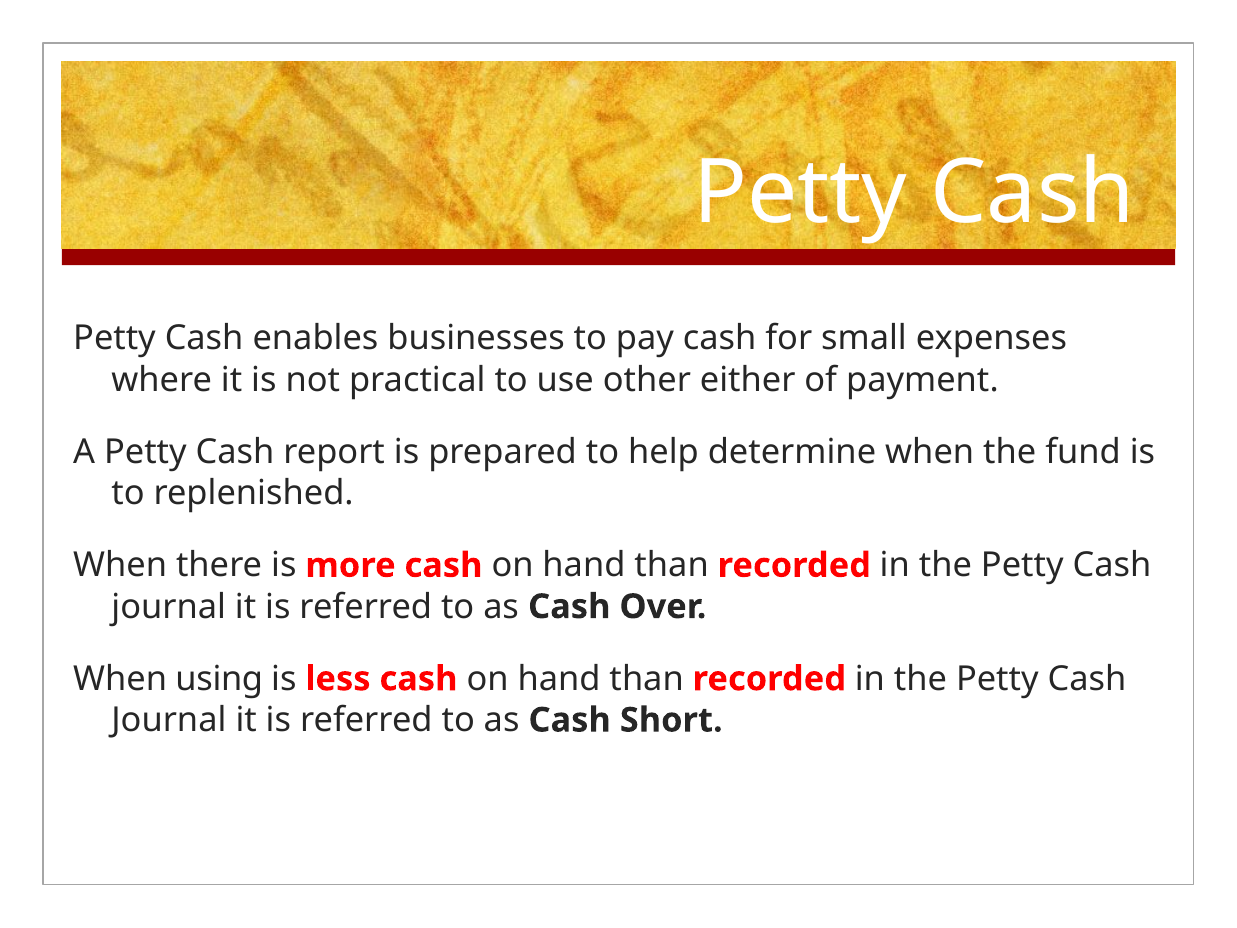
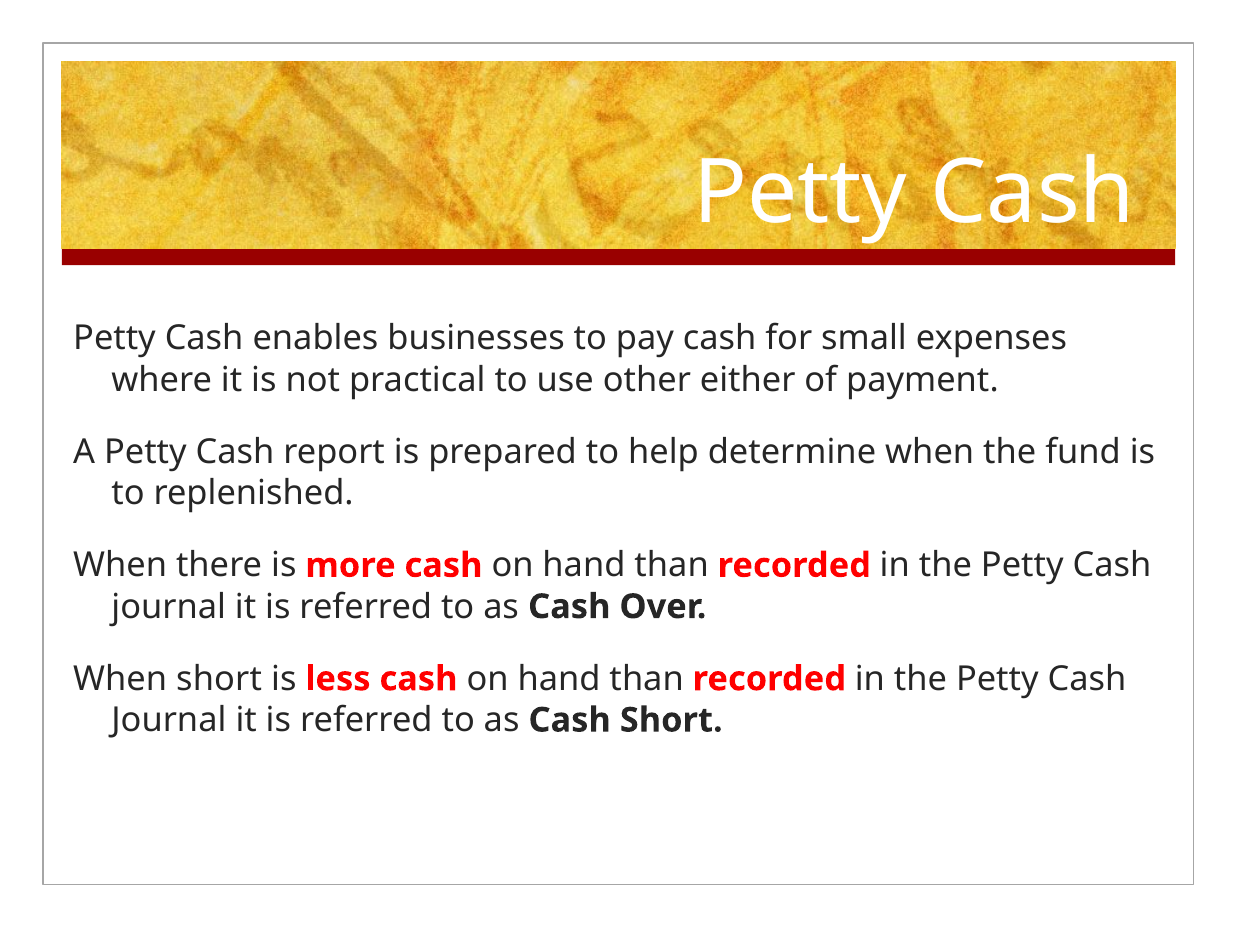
When using: using -> short
